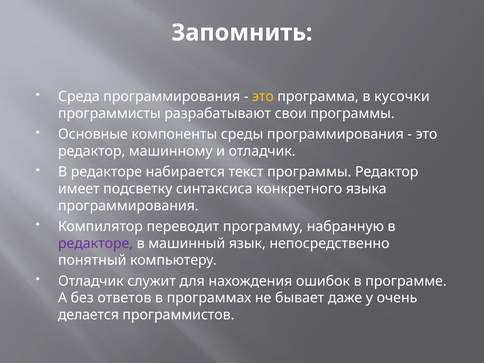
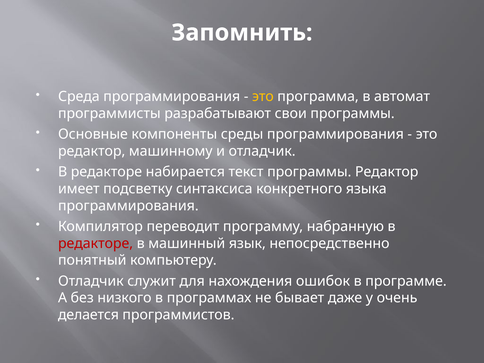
кусочки: кусочки -> автомат
редакторе at (96, 243) colour: purple -> red
ответов: ответов -> низкого
